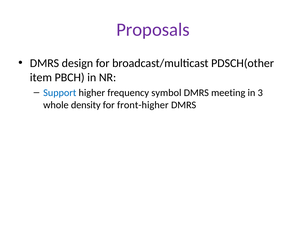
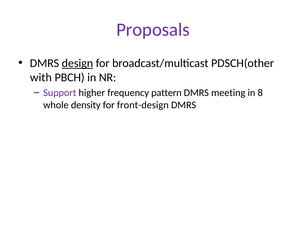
design underline: none -> present
item: item -> with
Support colour: blue -> purple
symbol: symbol -> pattern
3: 3 -> 8
front-higher: front-higher -> front-design
